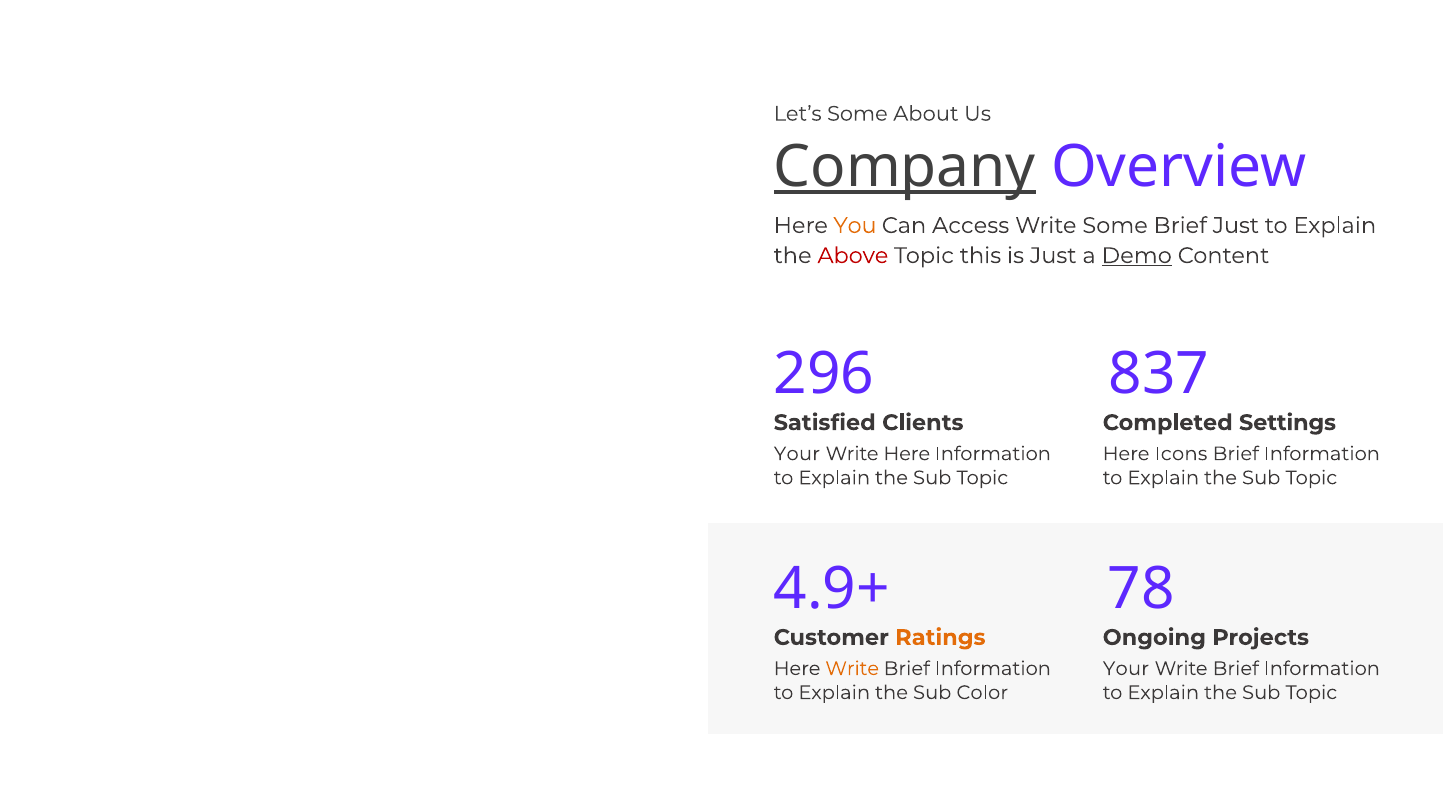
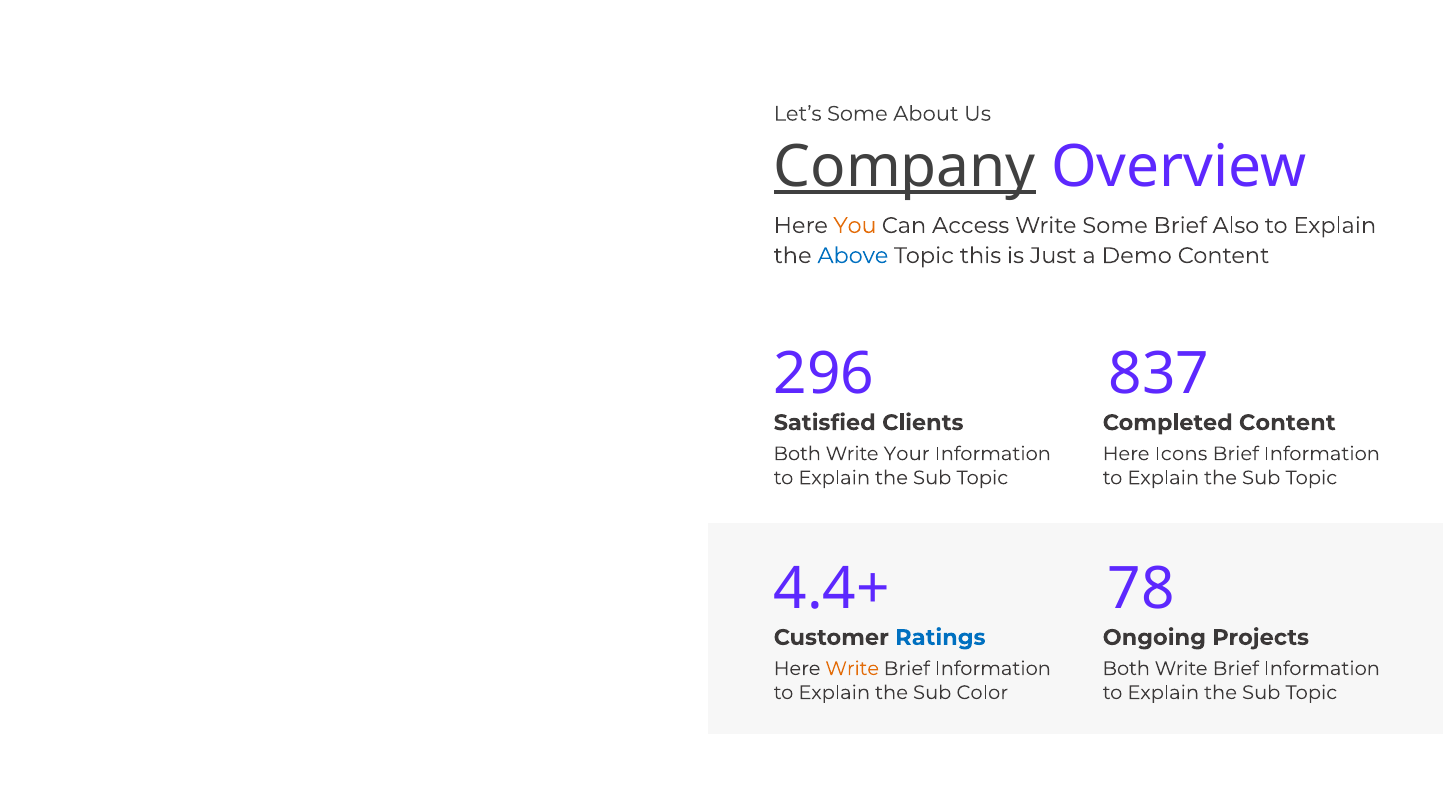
Brief Just: Just -> Also
Above colour: red -> blue
Demo underline: present -> none
Completed Settings: Settings -> Content
Your at (797, 454): Your -> Both
Write Here: Here -> Your
4.9+: 4.9+ -> 4.4+
Ratings colour: orange -> blue
Your at (1126, 668): Your -> Both
